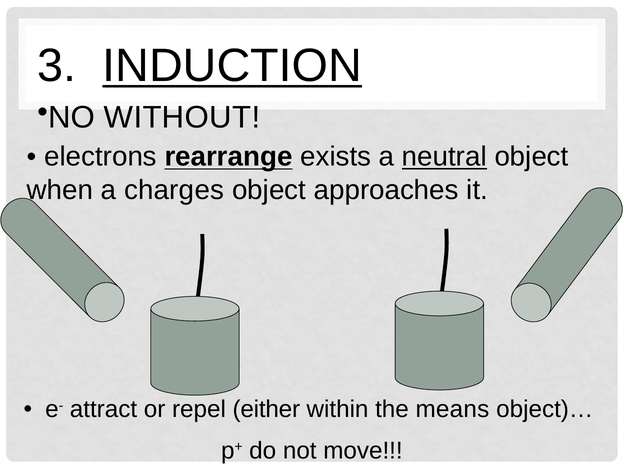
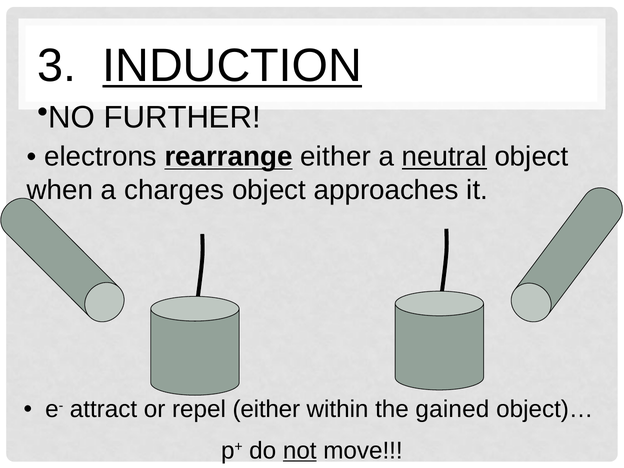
WITHOUT: WITHOUT -> FURTHER
rearrange exists: exists -> either
means: means -> gained
not underline: none -> present
